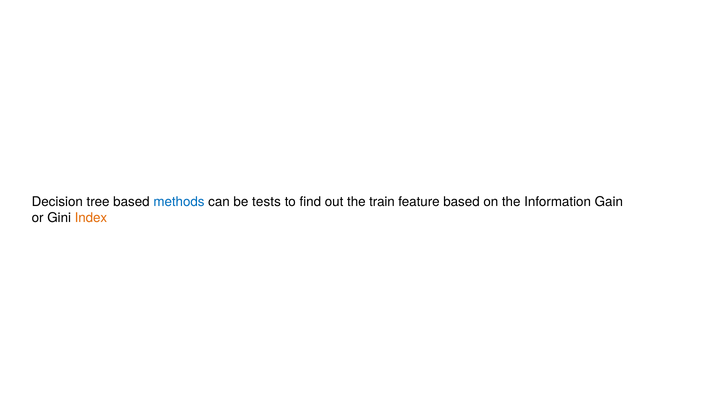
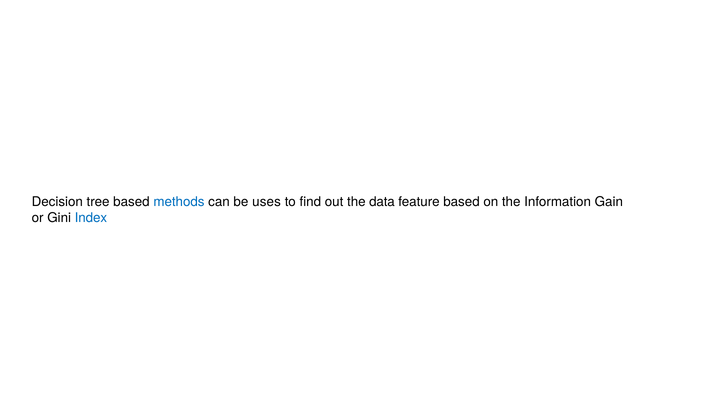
tests: tests -> uses
train: train -> data
Index colour: orange -> blue
